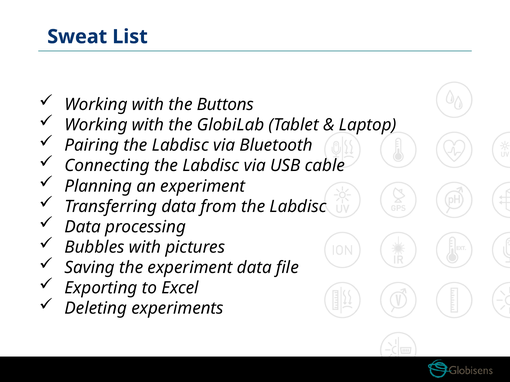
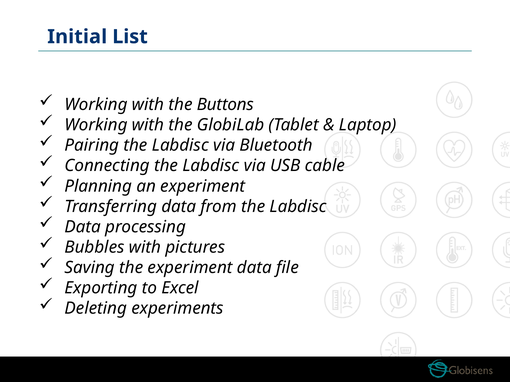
Sweat: Sweat -> Initial
